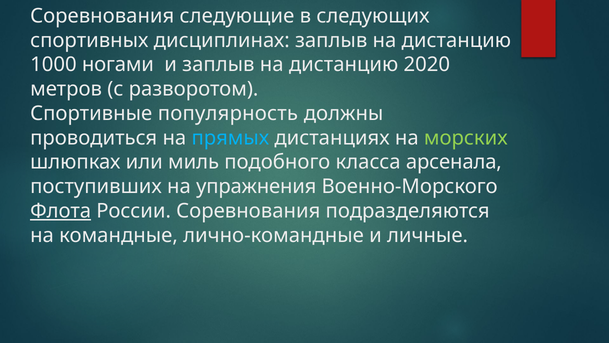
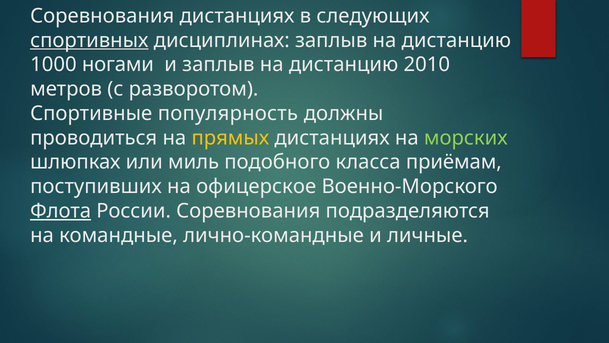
Соревнования следующие: следующие -> дистанциях
спортивных underline: none -> present
2020: 2020 -> 2010
прямых colour: light blue -> yellow
арсенала: арсенала -> приёмам
упражнения: упражнения -> офицерское
